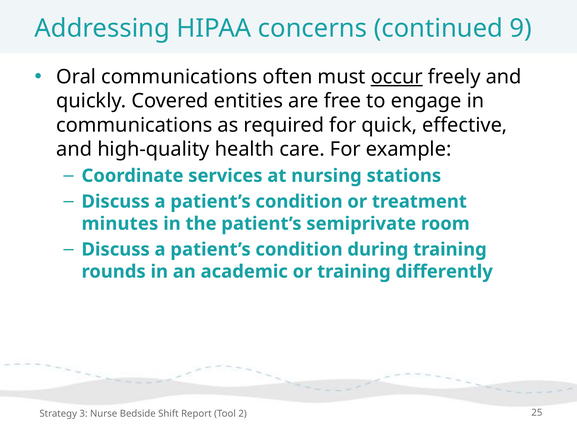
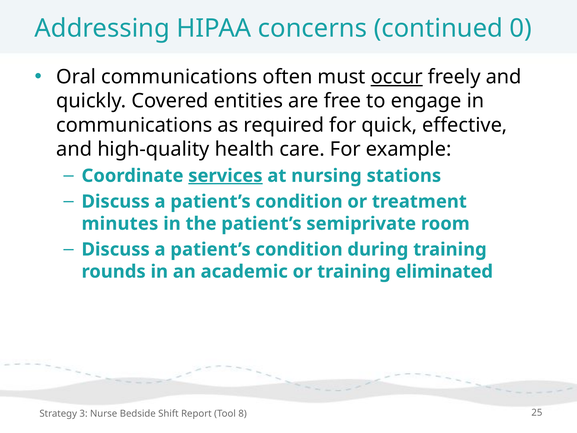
9: 9 -> 0
services underline: none -> present
differently: differently -> eliminated
2: 2 -> 8
